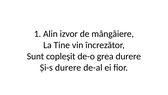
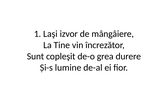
Alin: Alin -> Laşi
Și-s durere: durere -> lumine
